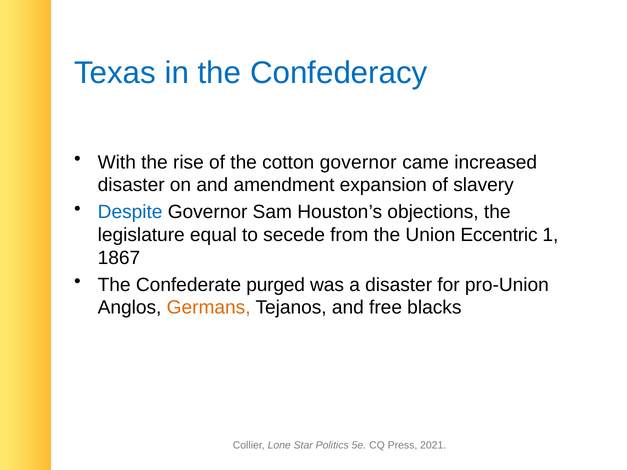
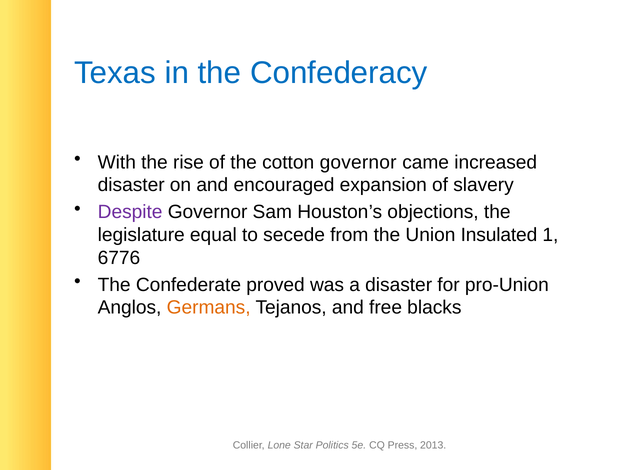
amendment: amendment -> encouraged
Despite colour: blue -> purple
Eccentric: Eccentric -> Insulated
1867: 1867 -> 6776
purged: purged -> proved
2021: 2021 -> 2013
